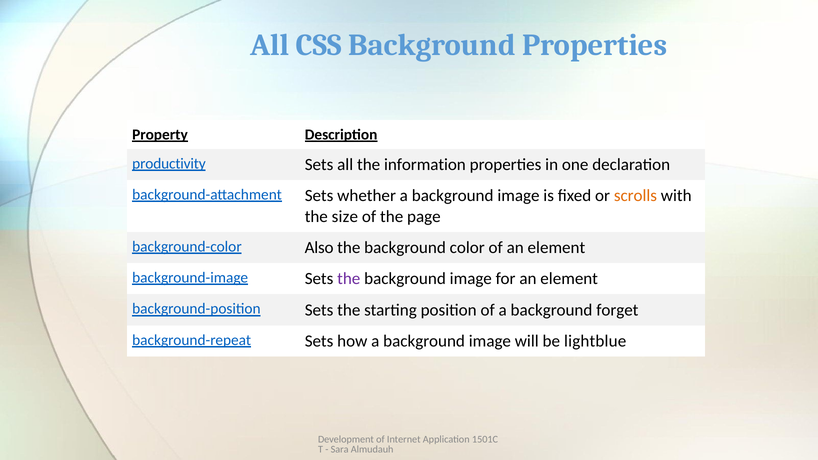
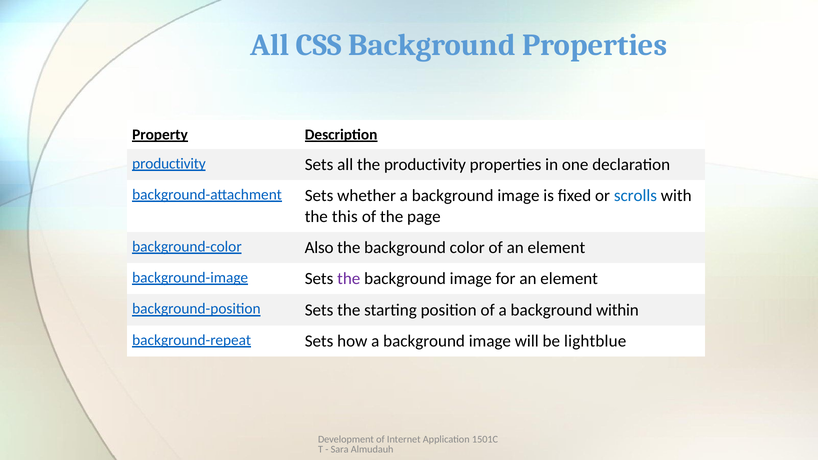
the information: information -> productivity
scrolls colour: orange -> blue
size: size -> this
forget: forget -> within
